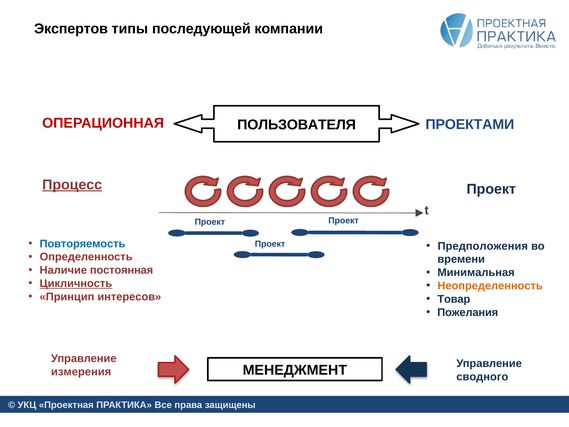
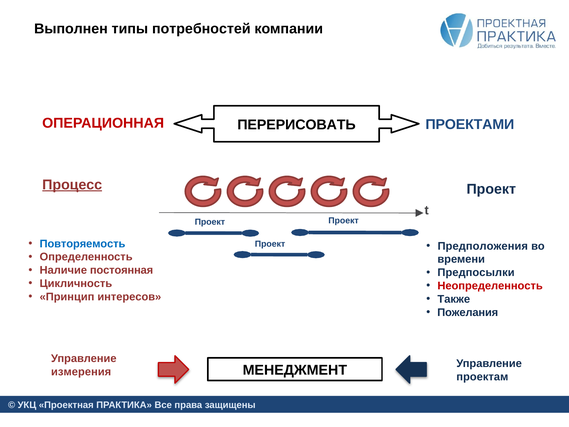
Экспертов: Экспертов -> Выполнен
последующей: последующей -> потребностей
ПОЛЬЗОВАТЕЛЯ: ПОЛЬЗОВАТЕЛЯ -> ПЕРЕРИСОВАТЬ
Минимальная: Минимальная -> Предпосылки
Цикличность underline: present -> none
Неопределенность colour: orange -> red
Товар: Товар -> Также
сводного: сводного -> проектам
